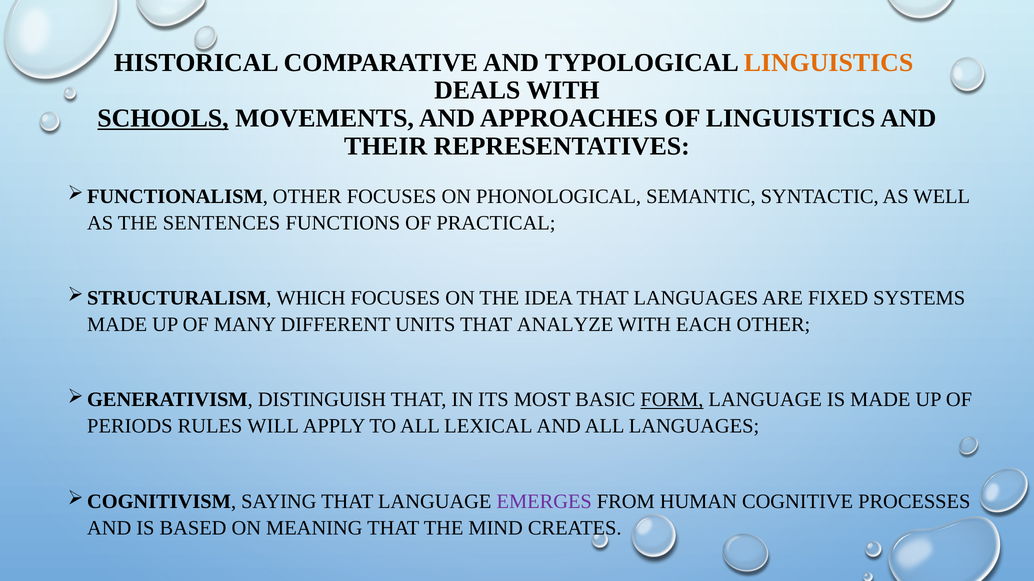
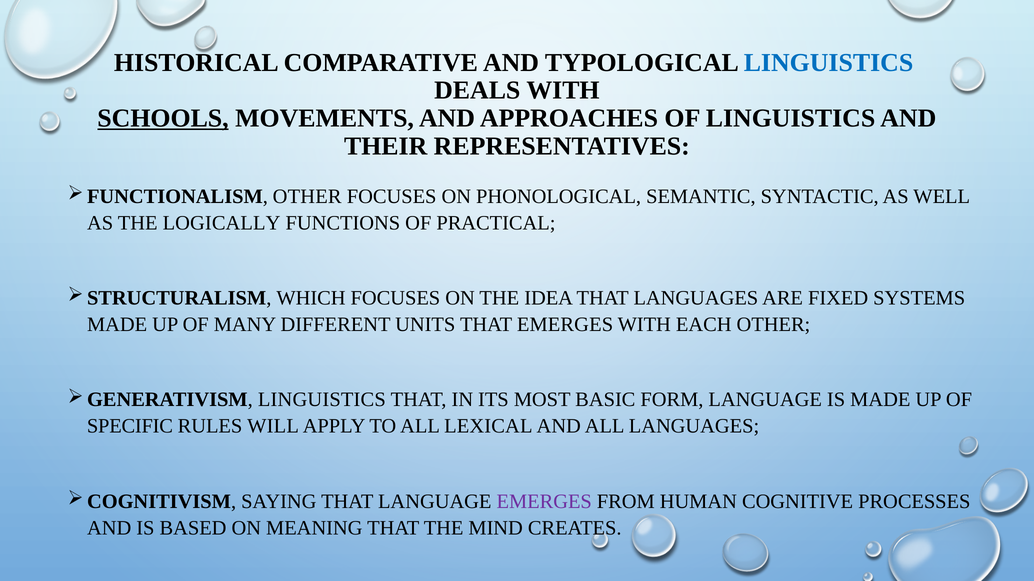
LINGUISTICS at (829, 63) colour: orange -> blue
SENTENCES: SENTENCES -> LOGICALLY
THAT ANALYZE: ANALYZE -> EMERGES
DISTINGUISH at (322, 400): DISTINGUISH -> LINGUISTICS
FORM underline: present -> none
PERIODS: PERIODS -> SPECIFIC
